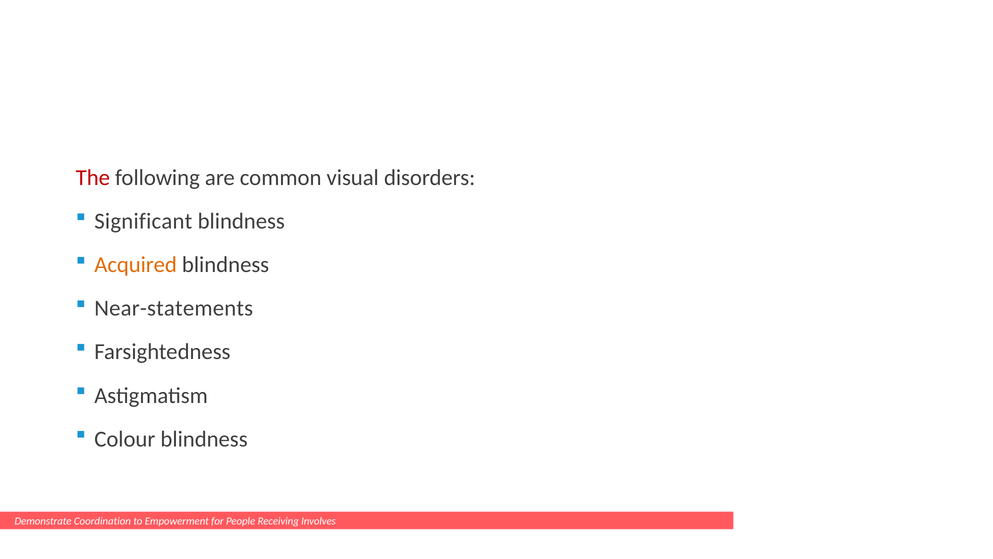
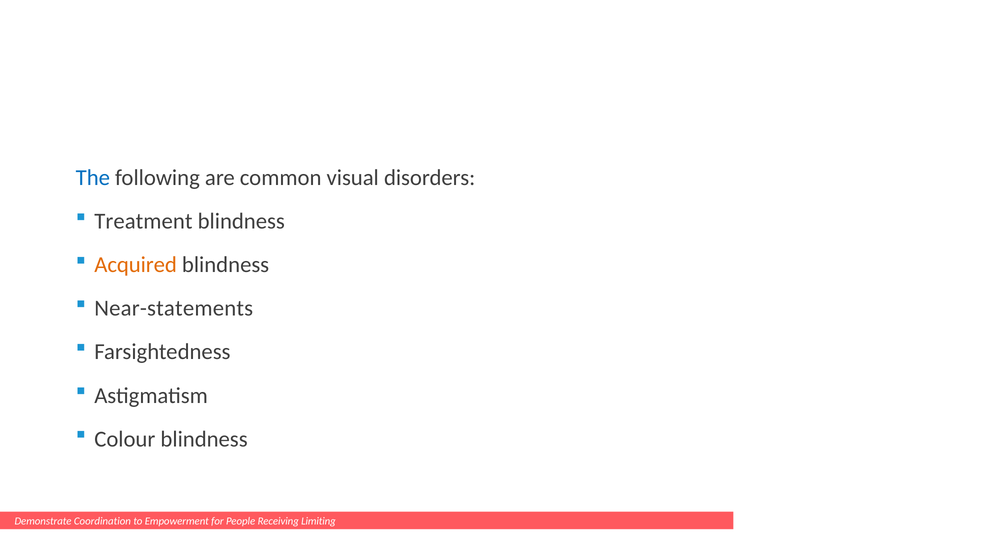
The colour: red -> blue
Significant: Significant -> Treatment
Involves: Involves -> Limiting
